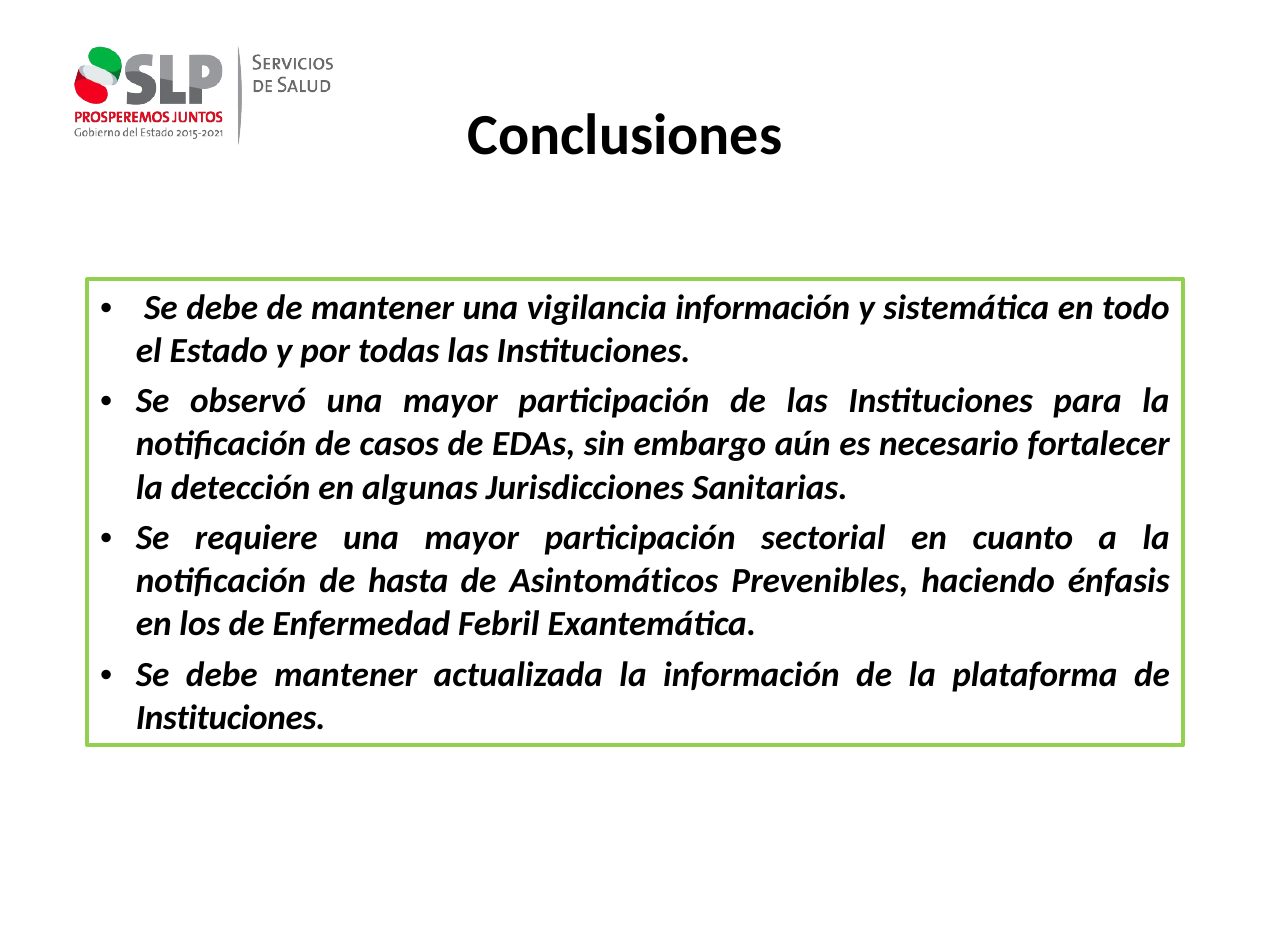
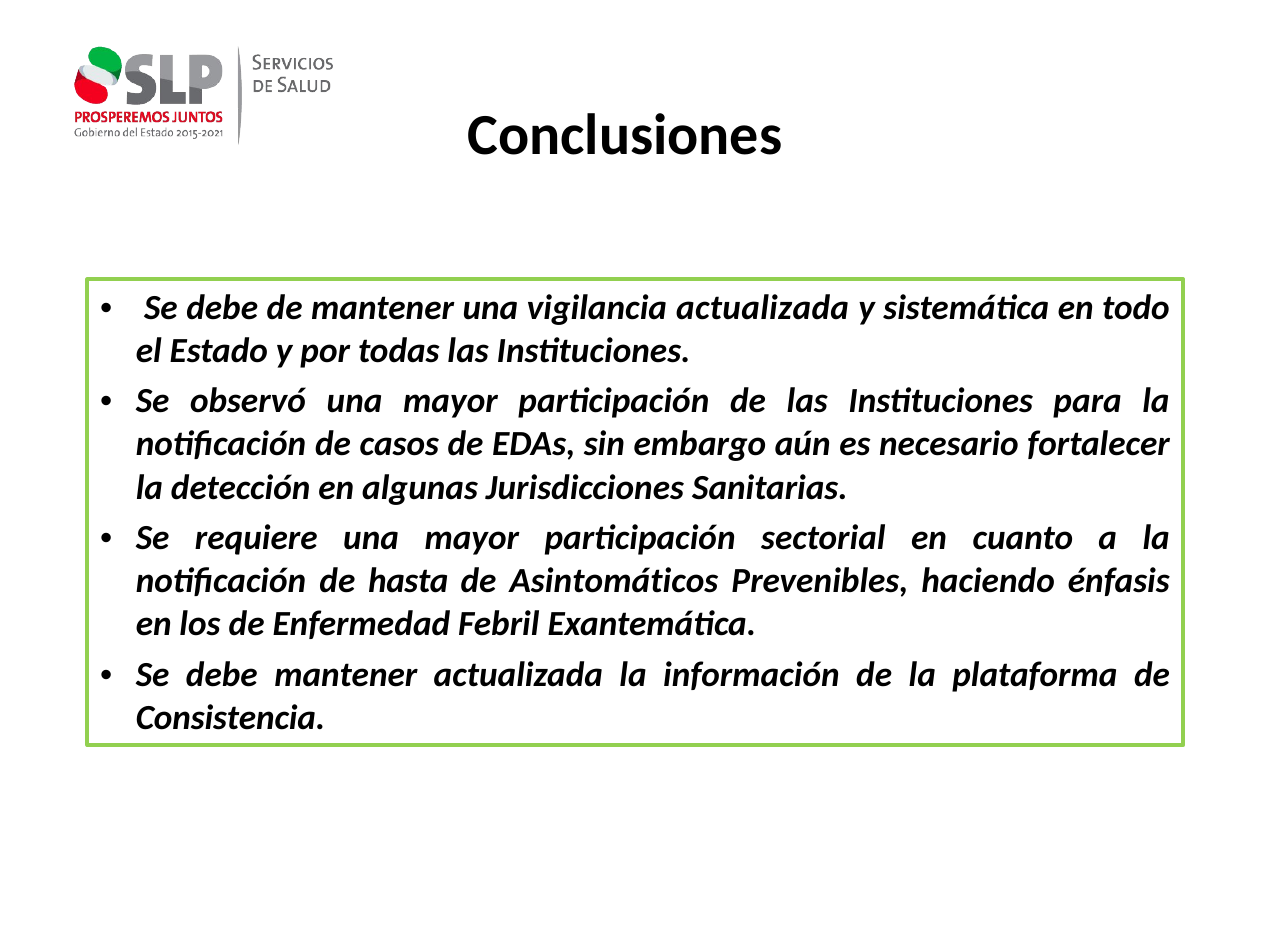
vigilancia información: información -> actualizada
Instituciones at (231, 718): Instituciones -> Consistencia
